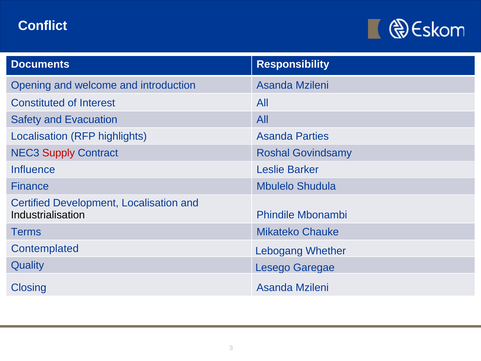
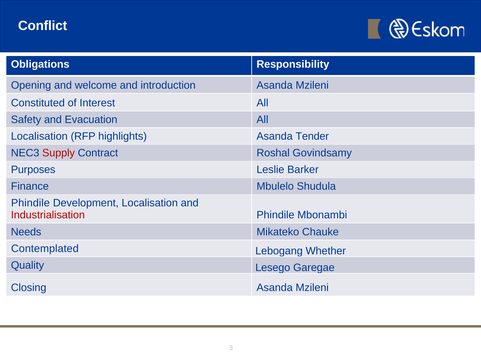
Documents: Documents -> Obligations
Parties: Parties -> Tender
Influence: Influence -> Purposes
Certified at (31, 203): Certified -> Phindile
Industrialisation colour: black -> red
Terms: Terms -> Needs
